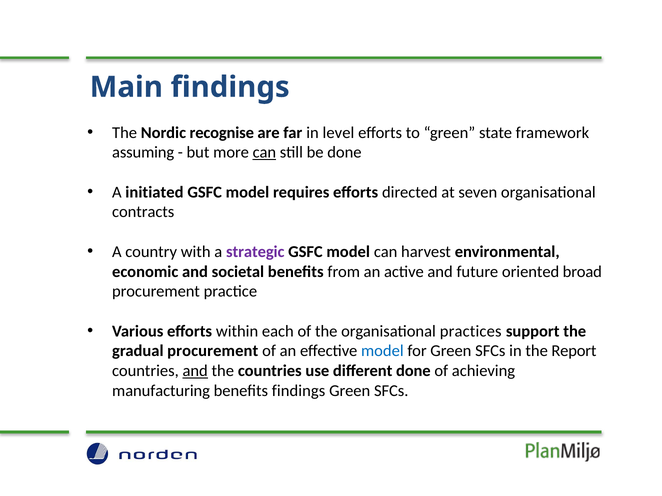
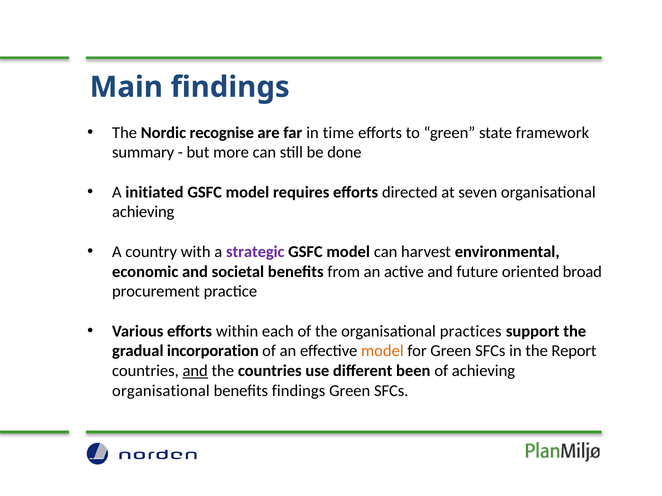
level: level -> time
assuming: assuming -> summary
can at (264, 153) underline: present -> none
contracts at (143, 212): contracts -> achieving
gradual procurement: procurement -> incorporation
model at (382, 351) colour: blue -> orange
different done: done -> been
manufacturing at (161, 391): manufacturing -> organisational
